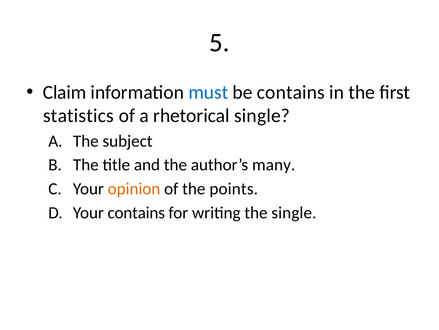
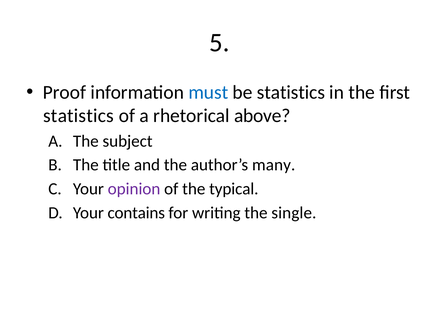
Claim: Claim -> Proof
be contains: contains -> statistics
rhetorical single: single -> above
opinion colour: orange -> purple
points: points -> typical
